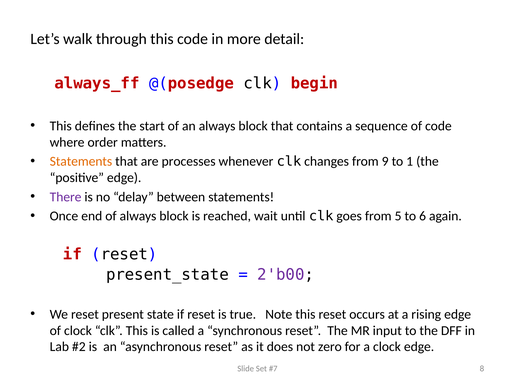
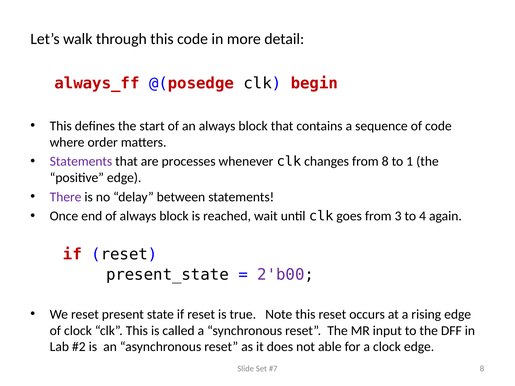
Statements at (81, 162) colour: orange -> purple
from 9: 9 -> 8
5: 5 -> 3
6: 6 -> 4
zero: zero -> able
